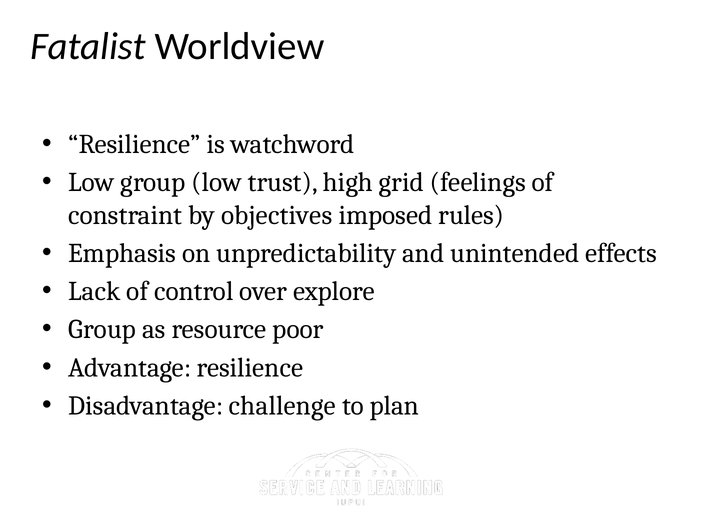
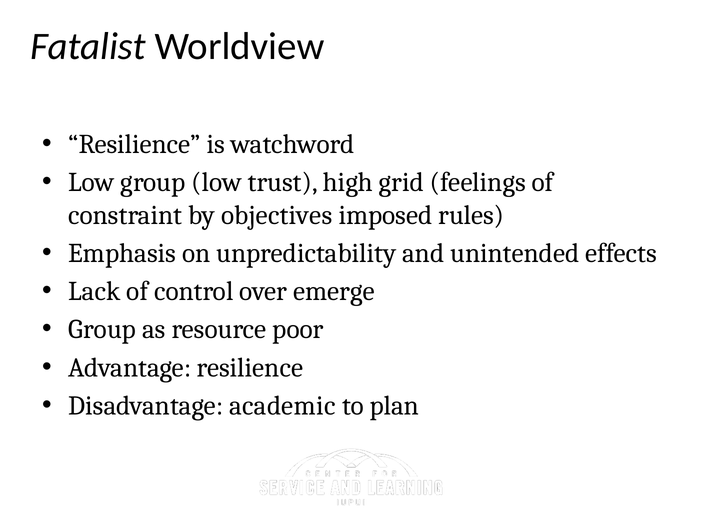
explore: explore -> emerge
challenge: challenge -> academic
